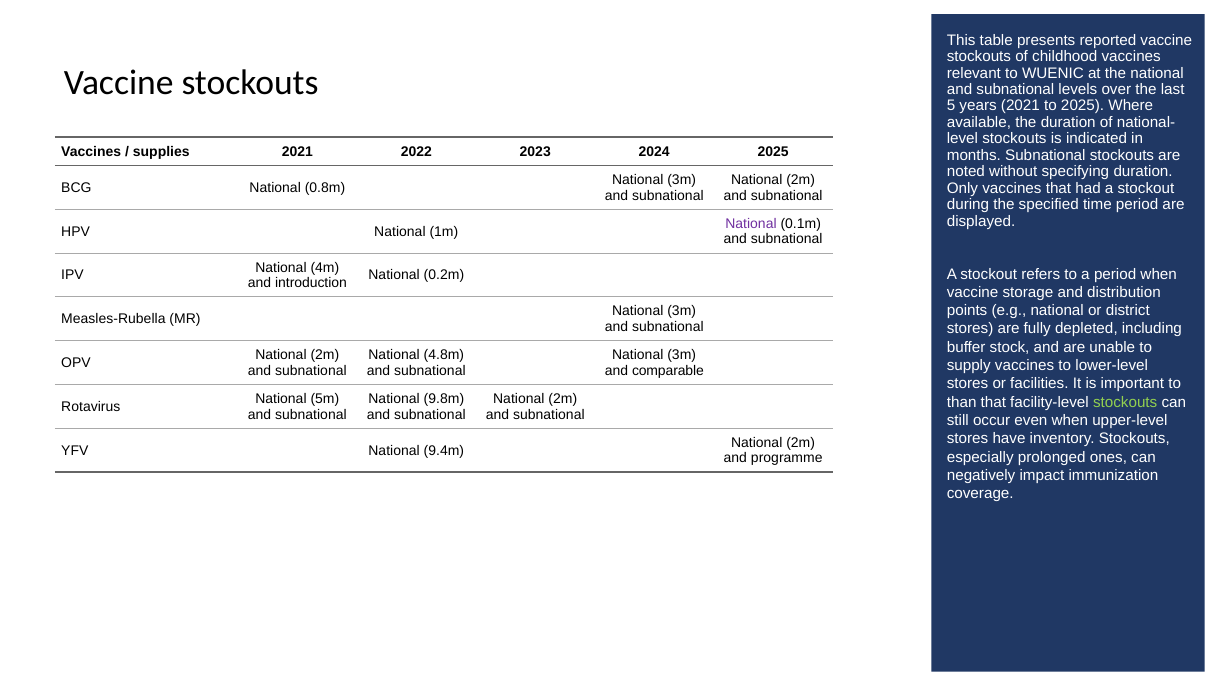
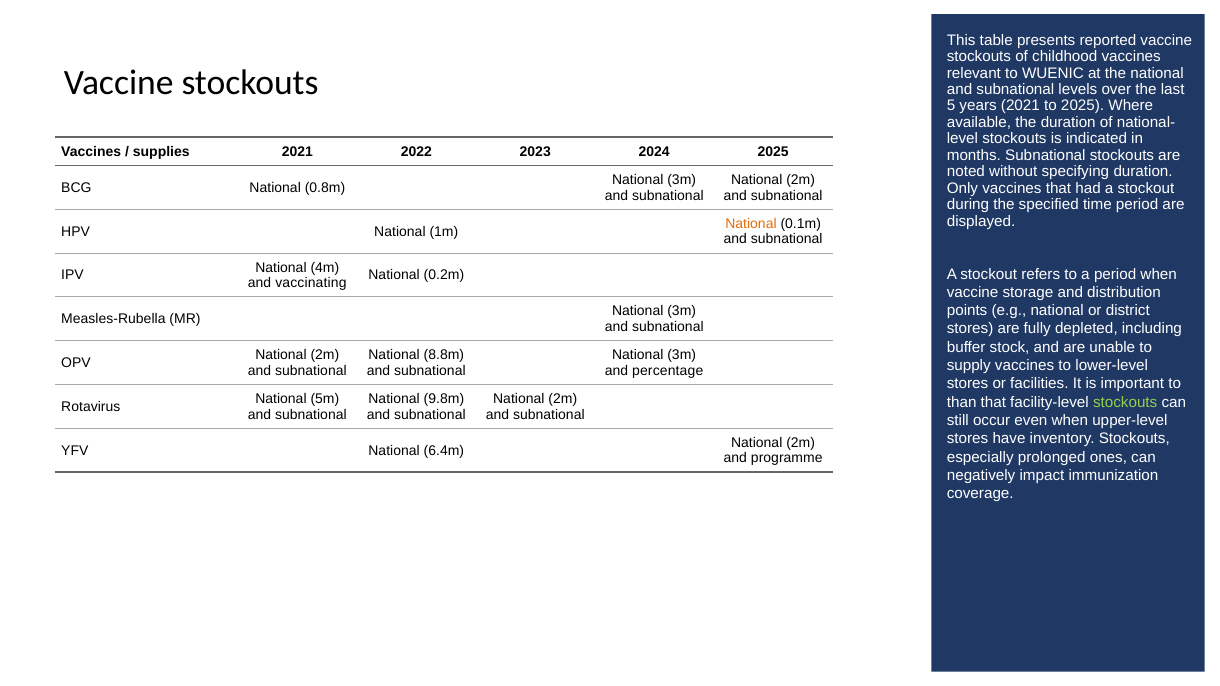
National at (751, 224) colour: purple -> orange
introduction: introduction -> vaccinating
4.8m: 4.8m -> 8.8m
comparable: comparable -> percentage
9.4m: 9.4m -> 6.4m
